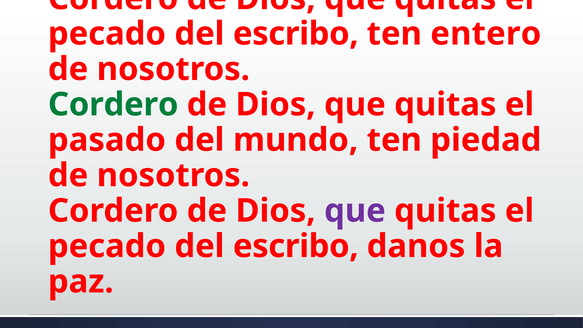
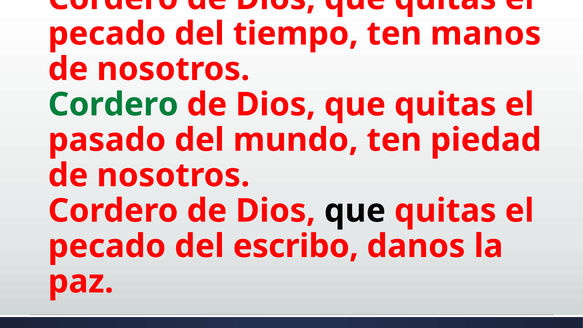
escribo at (296, 34): escribo -> tiempo
entero: entero -> manos
que at (355, 211) colour: purple -> black
